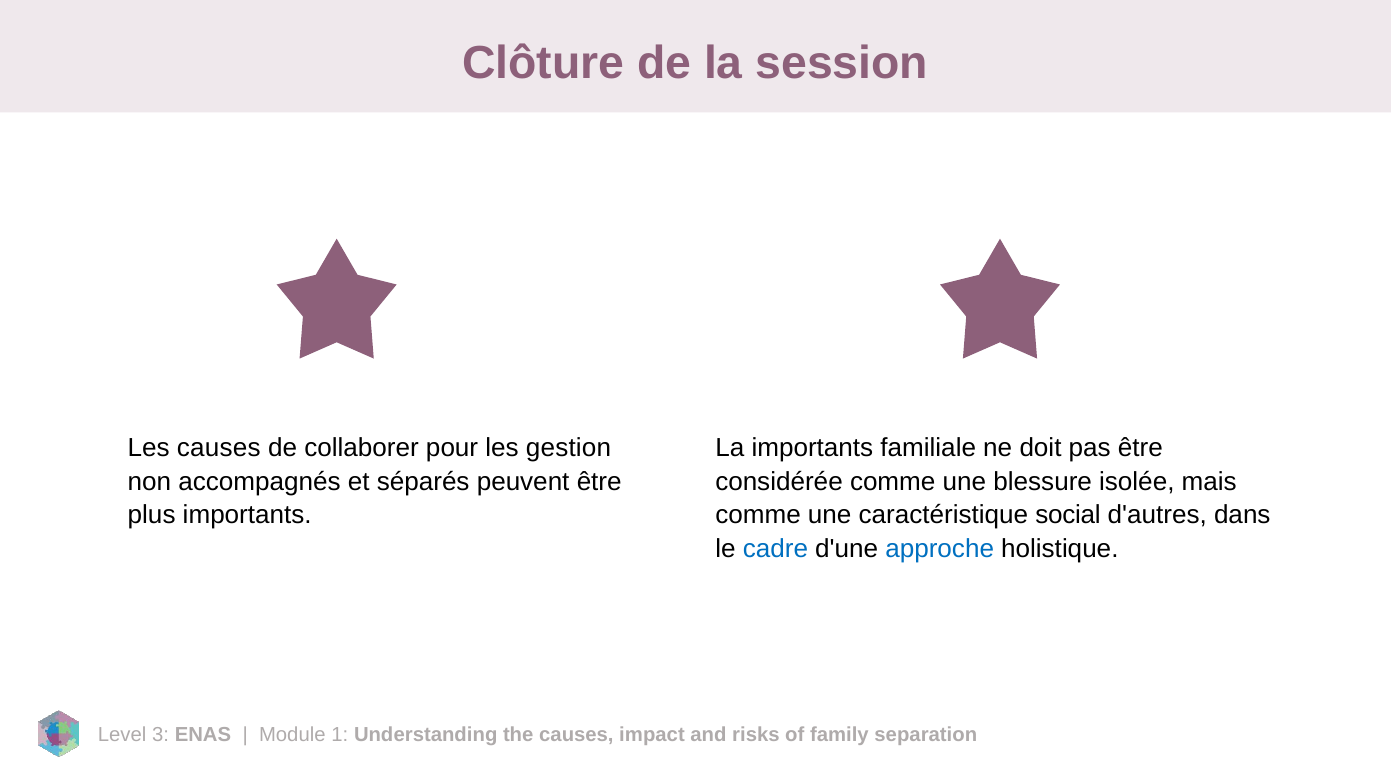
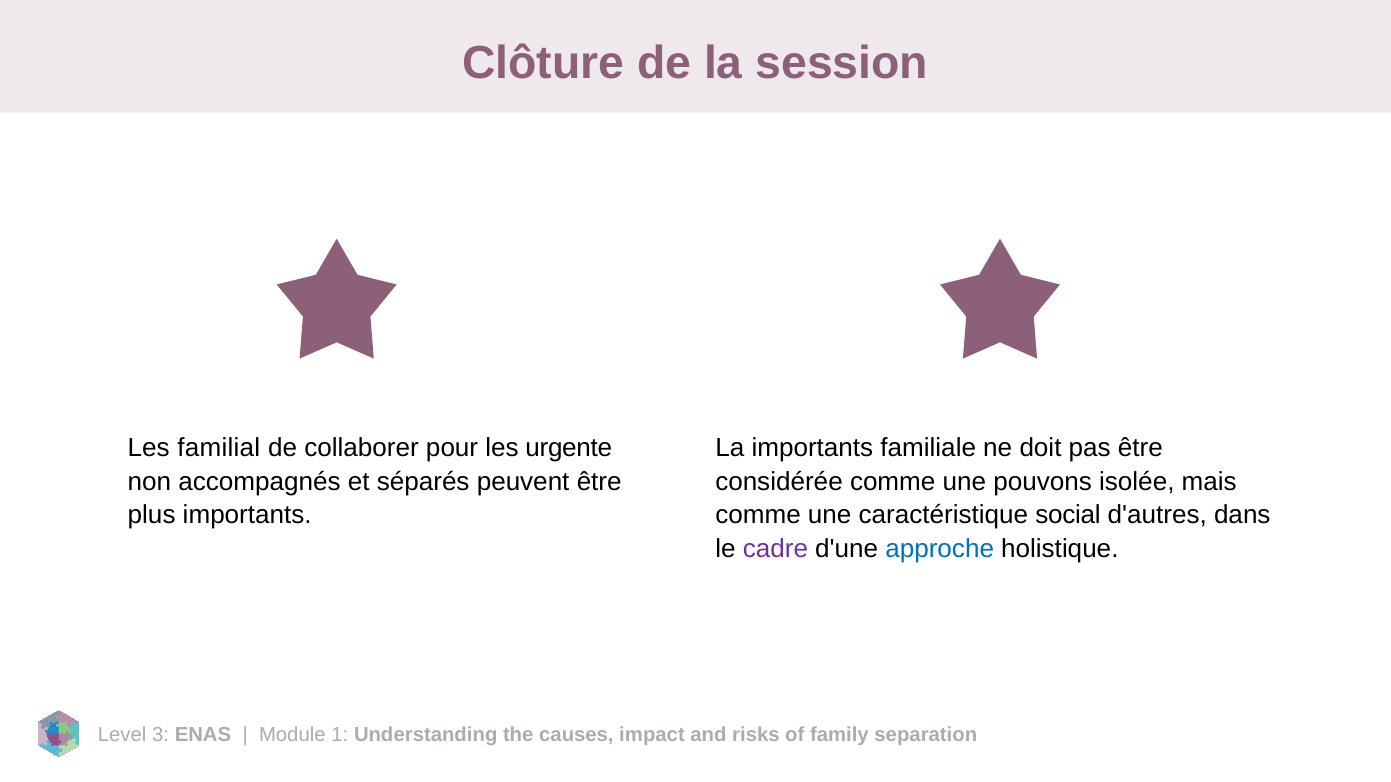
Les causes: causes -> familial
gestion: gestion -> urgente
blessure: blessure -> pouvons
cadre colour: blue -> purple
